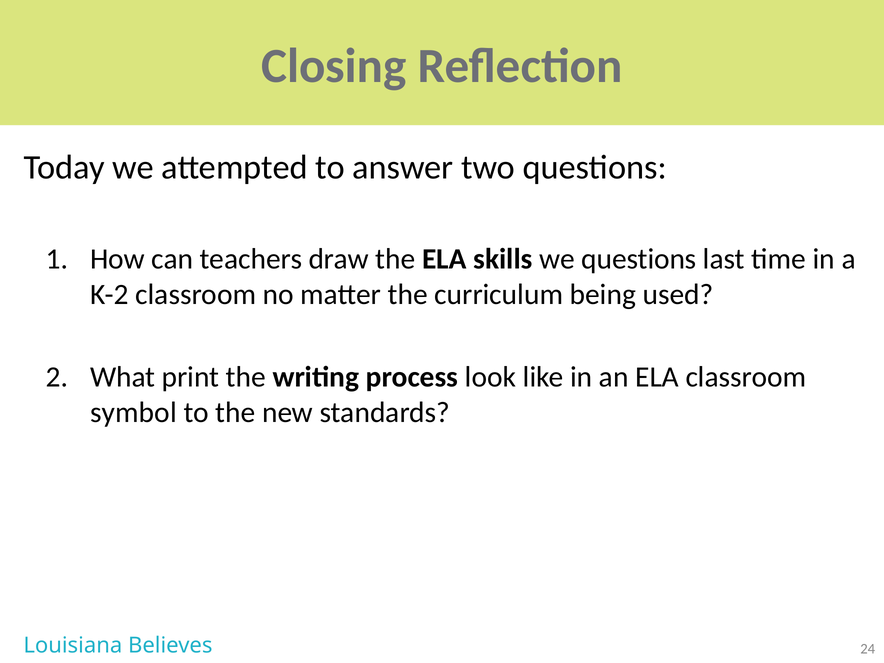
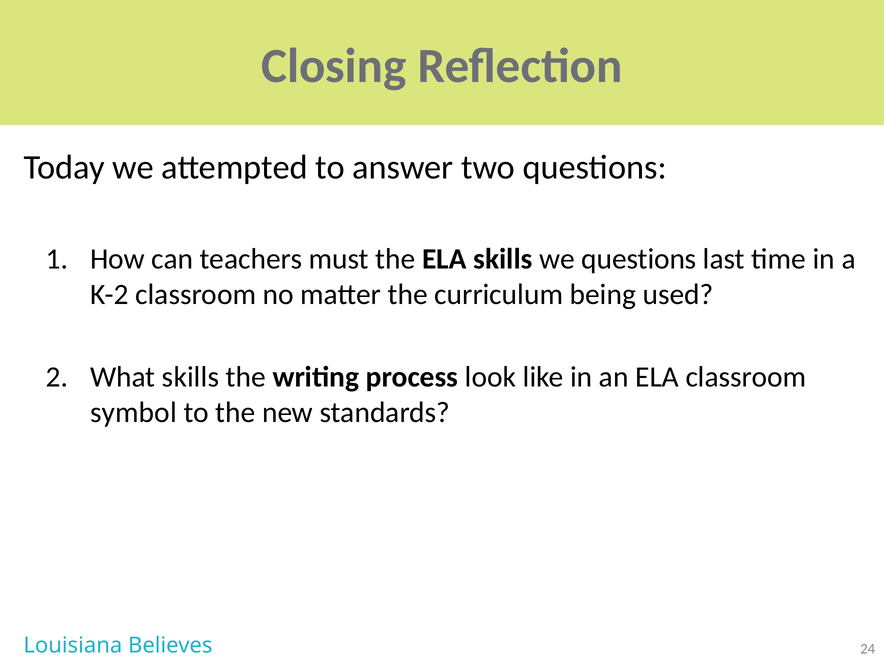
draw: draw -> must
What print: print -> skills
